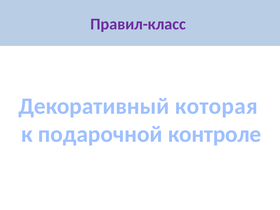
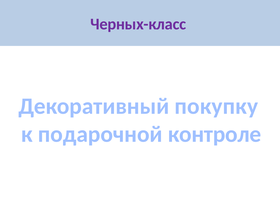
Правил-класс: Правил-класс -> Черных-класс
которая: которая -> покупку
